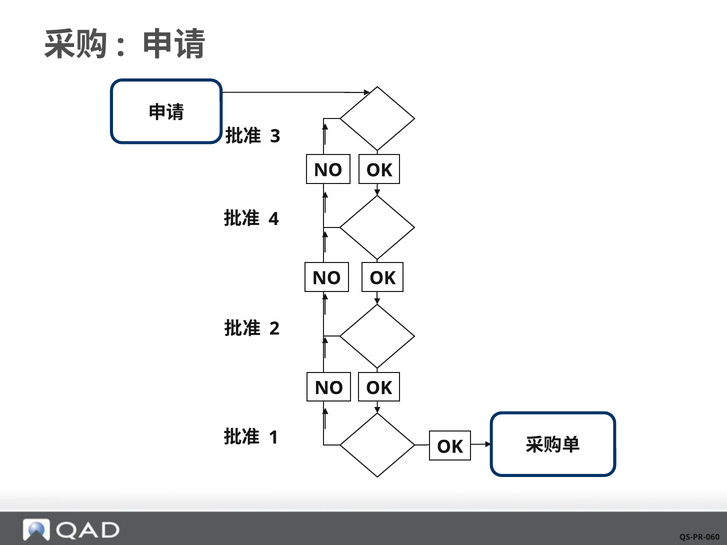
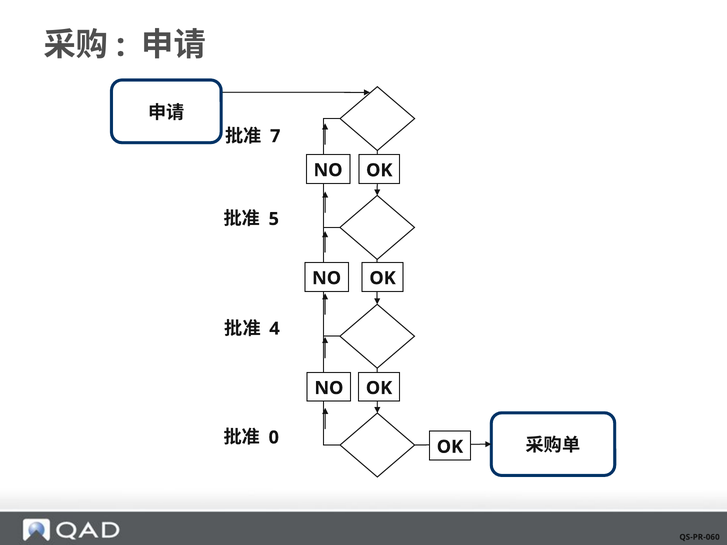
3: 3 -> 7
4: 4 -> 5
2: 2 -> 4
1: 1 -> 0
